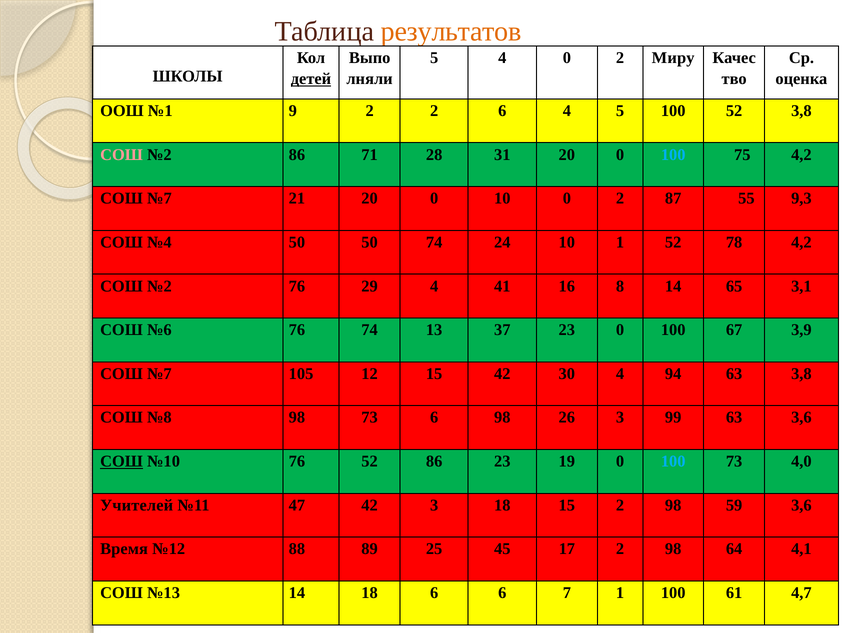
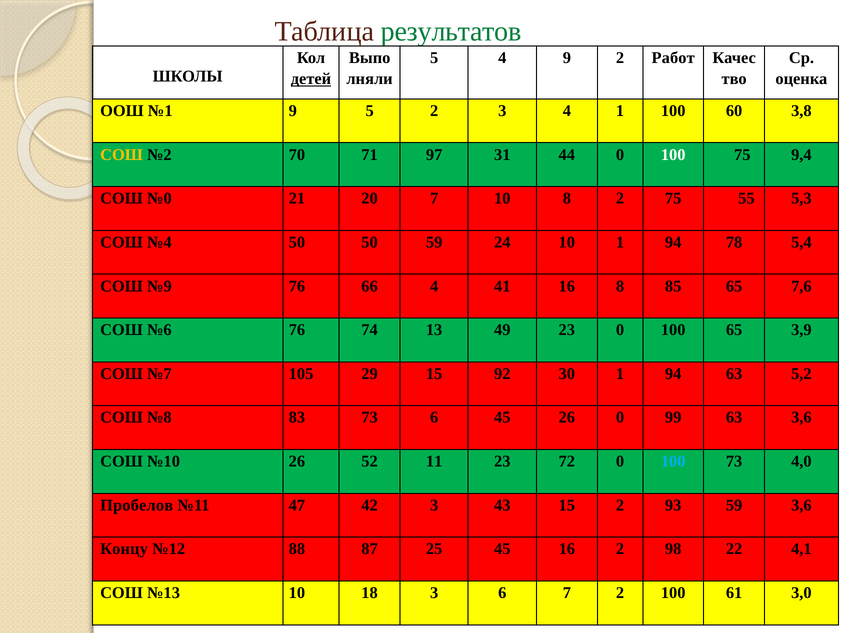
результатов colour: orange -> green
4 0: 0 -> 9
Миру: Миру -> Работ
9 2: 2 -> 5
2 6: 6 -> 3
4 5: 5 -> 1
100 52: 52 -> 60
СОШ at (121, 155) colour: pink -> yellow
№2 86: 86 -> 70
28: 28 -> 97
31 20: 20 -> 44
100 at (673, 155) colour: light blue -> white
75 4,2: 4,2 -> 9,4
№7 at (159, 199): №7 -> №0
21 20 0: 0 -> 7
10 0: 0 -> 8
2 87: 87 -> 75
9,3: 9,3 -> 5,3
50 74: 74 -> 59
10 1 52: 52 -> 94
78 4,2: 4,2 -> 5,4
№2 at (159, 286): №2 -> №9
29: 29 -> 66
8 14: 14 -> 85
3,1: 3,1 -> 7,6
37: 37 -> 49
100 67: 67 -> 65
12: 12 -> 29
15 42: 42 -> 92
30 4: 4 -> 1
63 3,8: 3,8 -> 5,2
№8 98: 98 -> 83
6 98: 98 -> 45
26 3: 3 -> 0
СОШ at (121, 462) underline: present -> none
№10 76: 76 -> 26
52 86: 86 -> 11
19: 19 -> 72
Учителей: Учителей -> Пробелов
3 18: 18 -> 43
15 2 98: 98 -> 93
Время: Время -> Концу
89: 89 -> 87
45 17: 17 -> 16
64: 64 -> 22
№13 14: 14 -> 10
18 6: 6 -> 3
7 1: 1 -> 2
4,7: 4,7 -> 3,0
